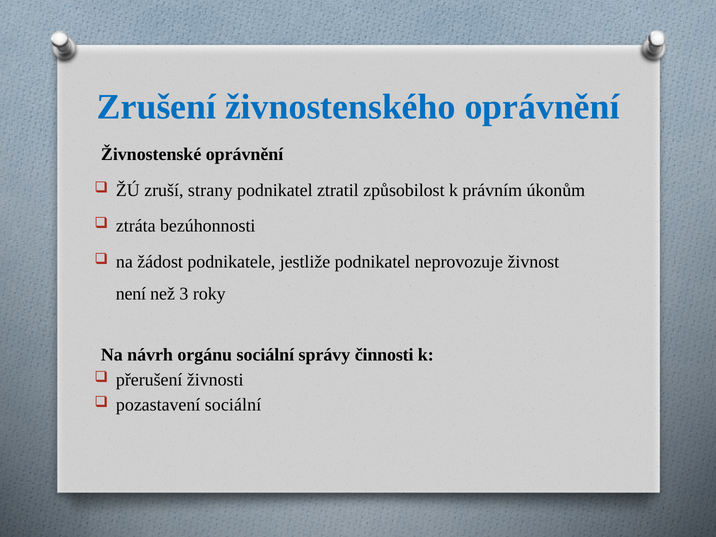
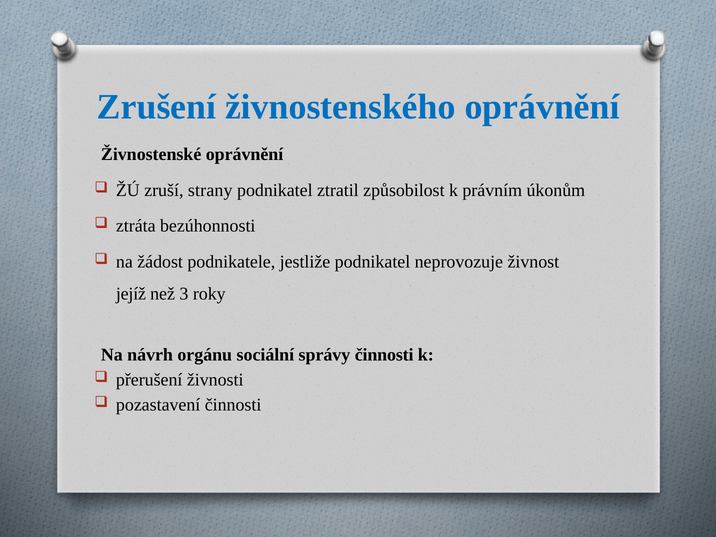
není: není -> jejíž
pozastavení sociální: sociální -> činnosti
